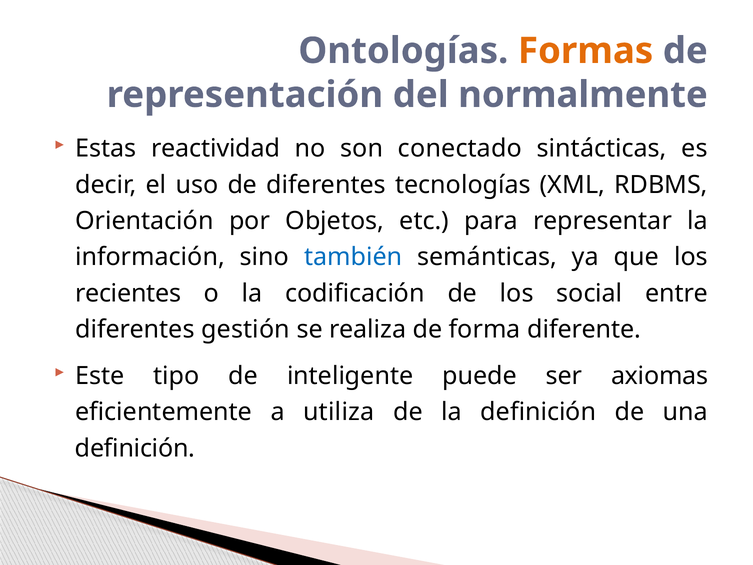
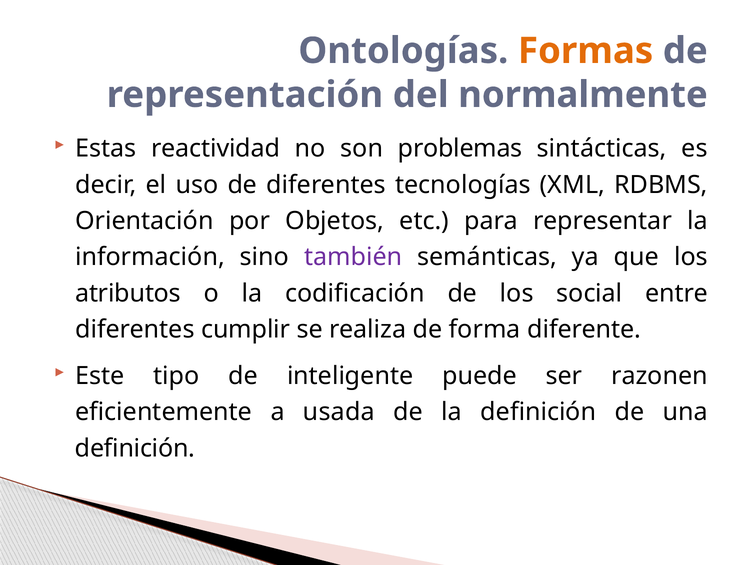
conectado: conectado -> problemas
también colour: blue -> purple
recientes: recientes -> atributos
gestión: gestión -> cumplir
axiomas: axiomas -> razonen
utiliza: utiliza -> usada
